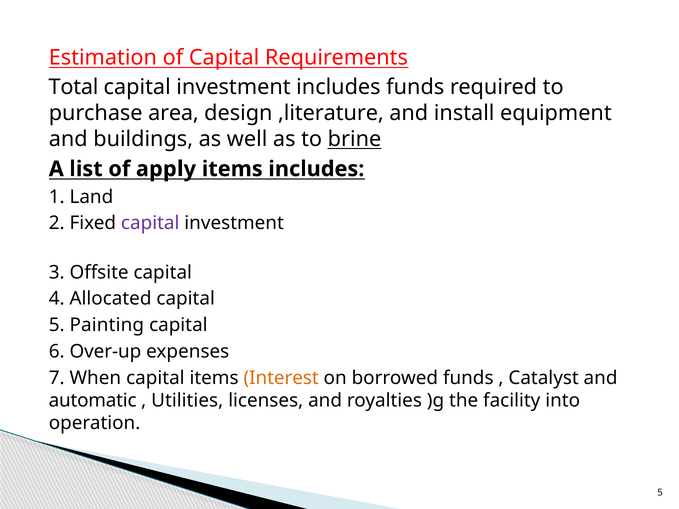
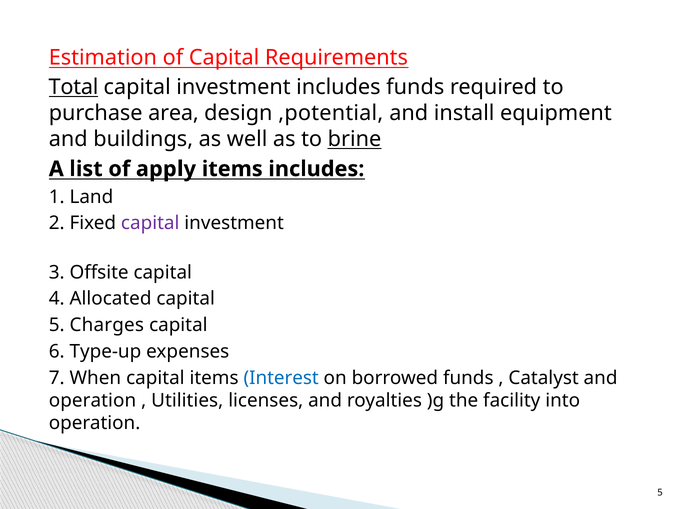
Total underline: none -> present
,literature: ,literature -> ,potential
Painting: Painting -> Charges
Over-up: Over-up -> Type-up
Interest colour: orange -> blue
automatic at (93, 401): automatic -> operation
